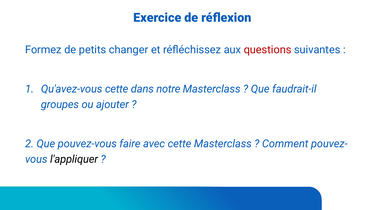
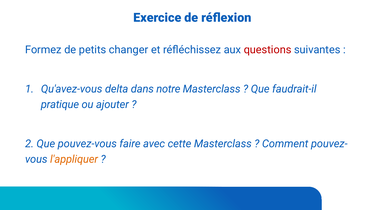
Qu'avez-vous cette: cette -> delta
groupes: groupes -> pratique
l'appliquer colour: black -> orange
